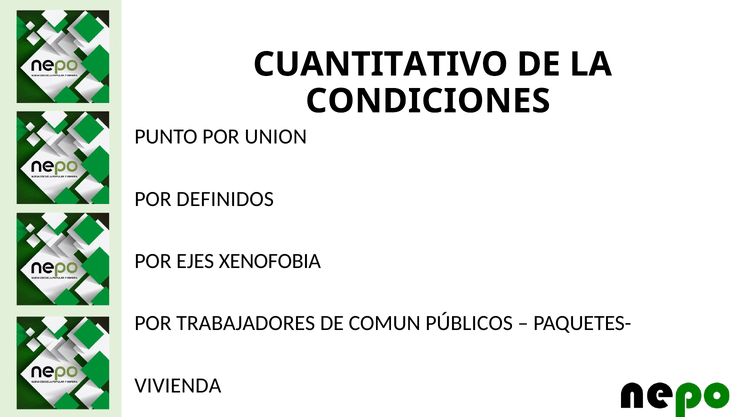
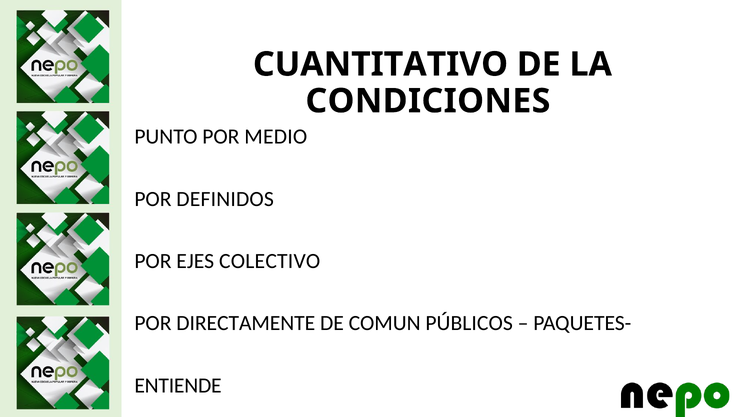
UNION: UNION -> MEDIO
XENOFOBIA: XENOFOBIA -> COLECTIVO
TRABAJADORES: TRABAJADORES -> DIRECTAMENTE
VIVIENDA: VIVIENDA -> ENTIENDE
